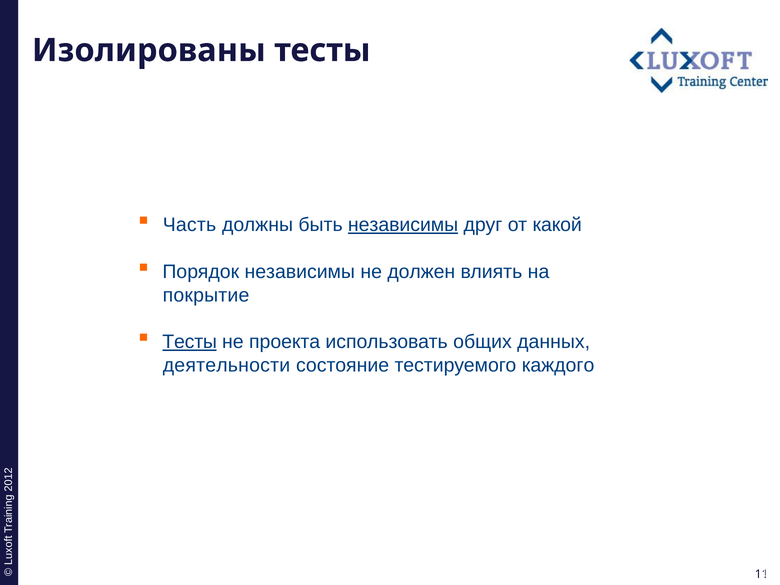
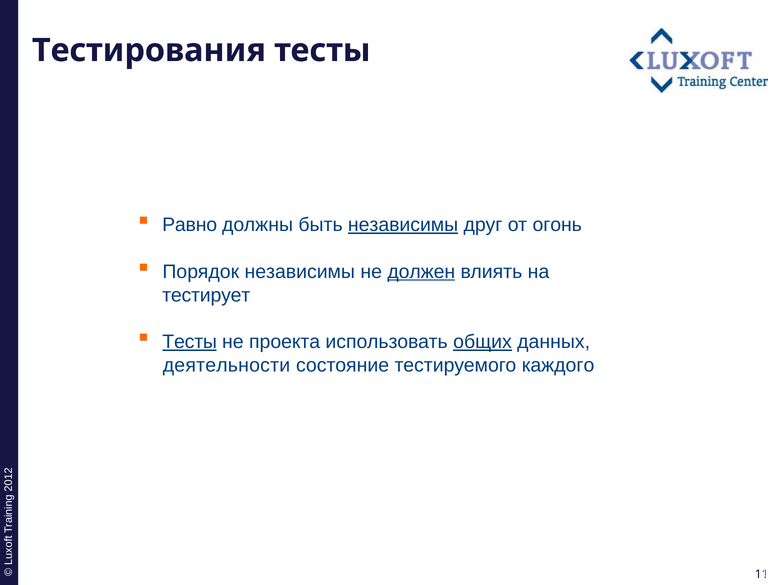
Изолированы: Изолированы -> Тестирования
Часть: Часть -> Равно
какой: какой -> огонь
должен underline: none -> present
покрытие: покрытие -> тестирует
общих underline: none -> present
